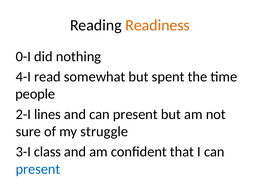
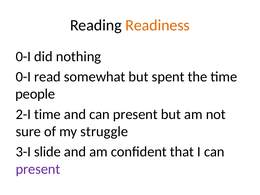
4-I at (23, 77): 4-I -> 0-I
2-I lines: lines -> time
class: class -> slide
present at (38, 169) colour: blue -> purple
